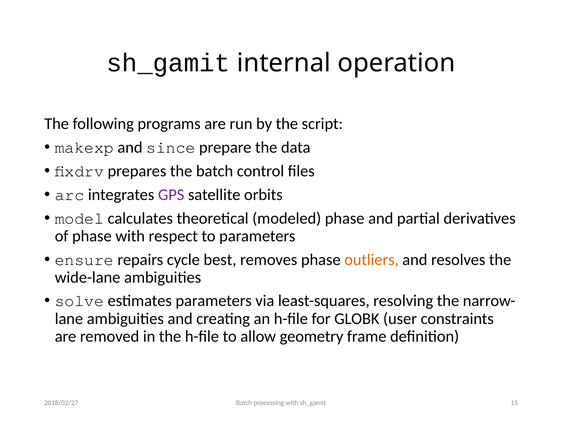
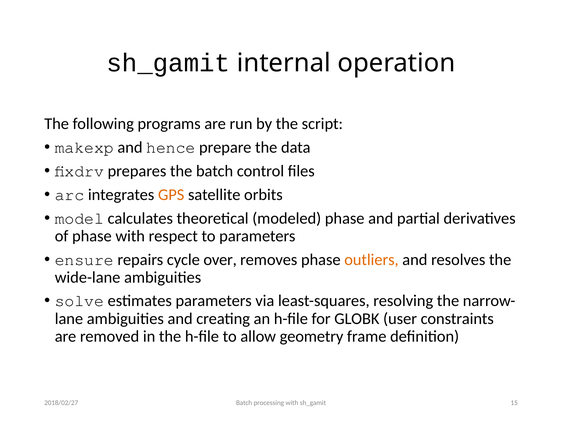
since: since -> hence
GPS colour: purple -> orange
best: best -> over
